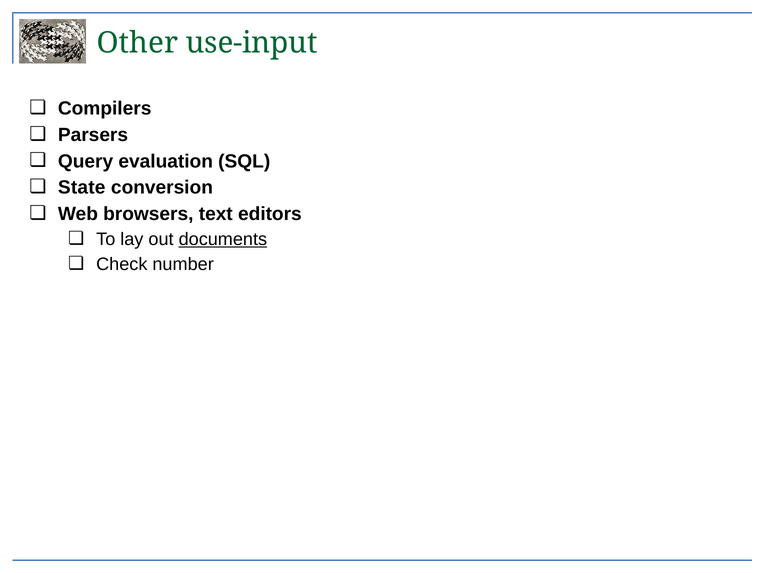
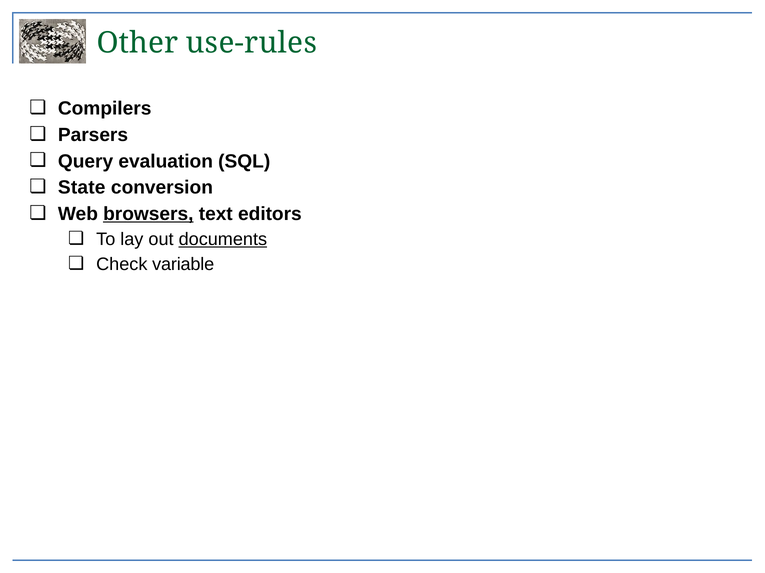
use-input: use-input -> use-rules
browsers underline: none -> present
number: number -> variable
